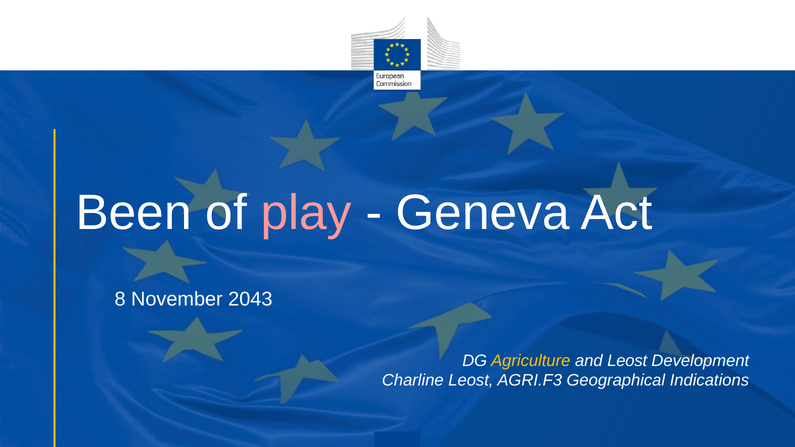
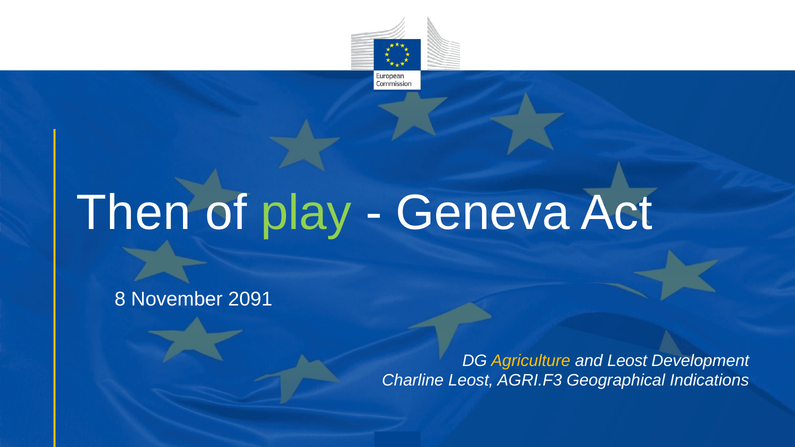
Been: Been -> Then
play colour: pink -> light green
2043: 2043 -> 2091
